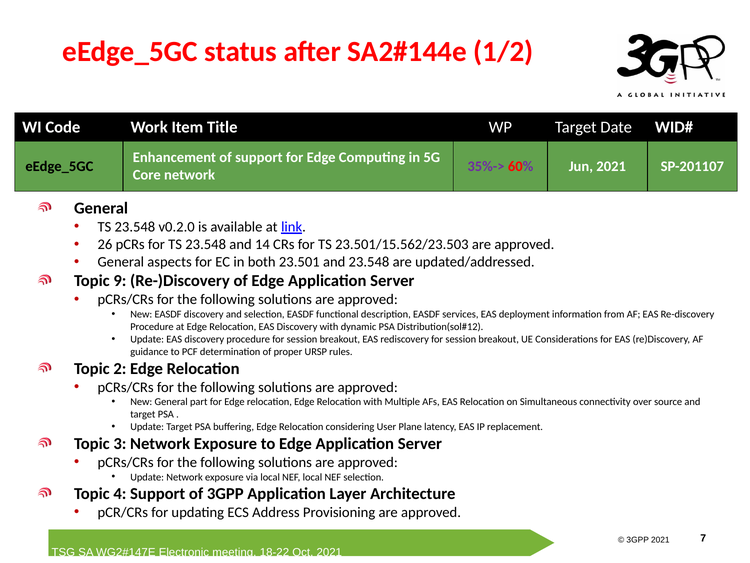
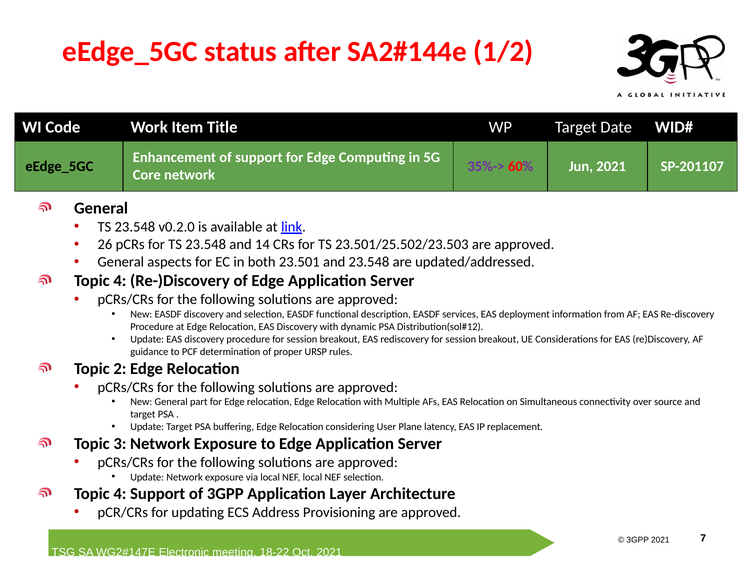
23.501/15.562/23.503: 23.501/15.562/23.503 -> 23.501/25.502/23.503
9 at (120, 281): 9 -> 4
